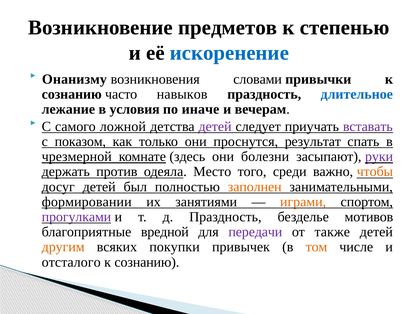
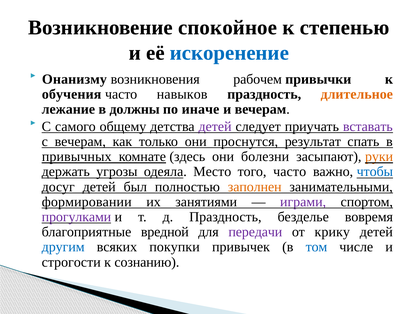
предметов: предметов -> спокойное
словами: словами -> рабочем
сознанию at (72, 94): сознанию -> обучения
длительное colour: blue -> orange
условия: условия -> должны
ложной: ложной -> общему
с показом: показом -> вечерам
чрезмерной: чрезмерной -> привычных
руки colour: purple -> orange
против: против -> угрозы
того среди: среди -> часто
чтобы colour: orange -> blue
играми colour: orange -> purple
мотивов: мотивов -> вовремя
также: также -> крику
другим colour: orange -> blue
том colour: orange -> blue
отсталого: отсталого -> строгости
